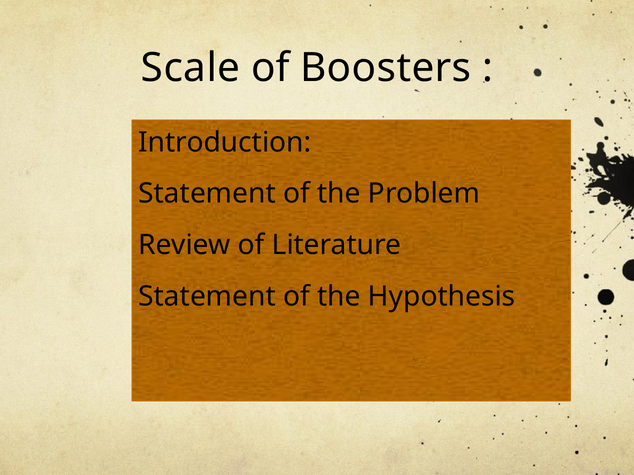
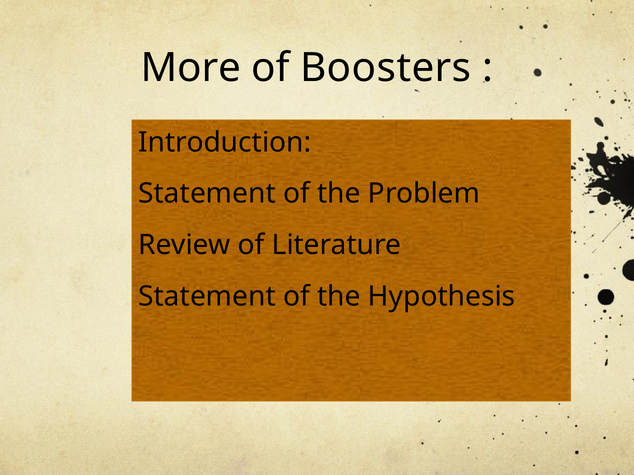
Scale: Scale -> More
